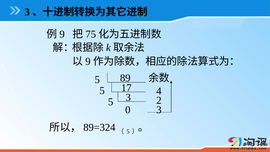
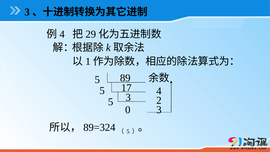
9 at (62, 34): 9 -> 4
75: 75 -> 29
9 at (88, 61): 9 -> 1
